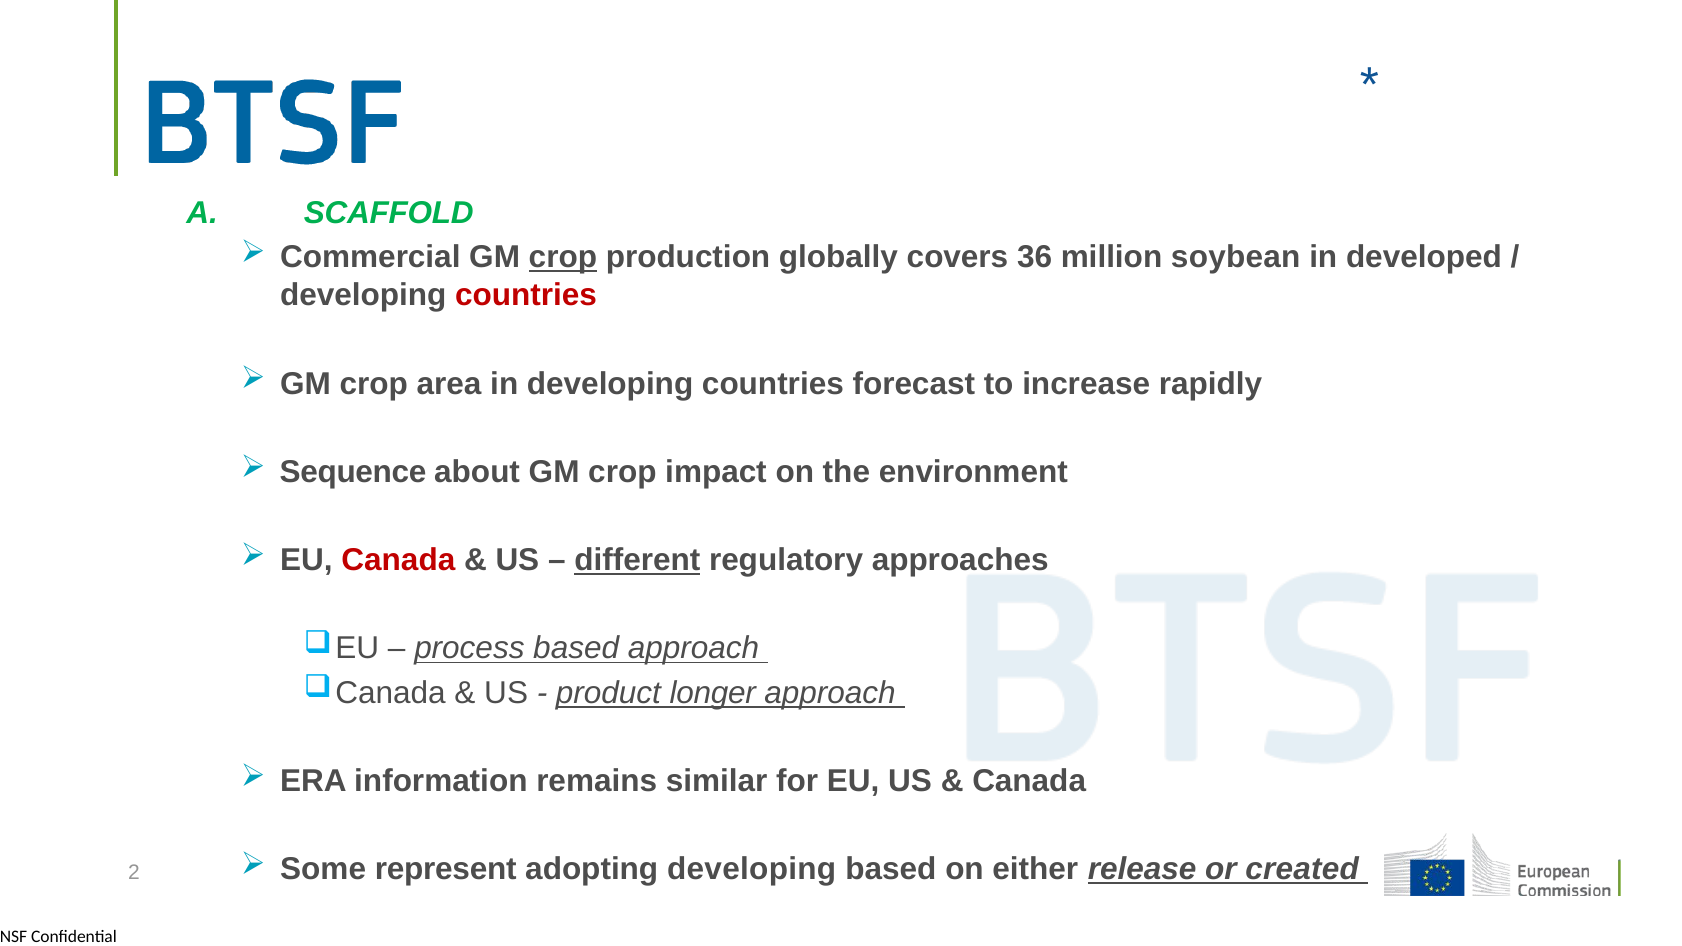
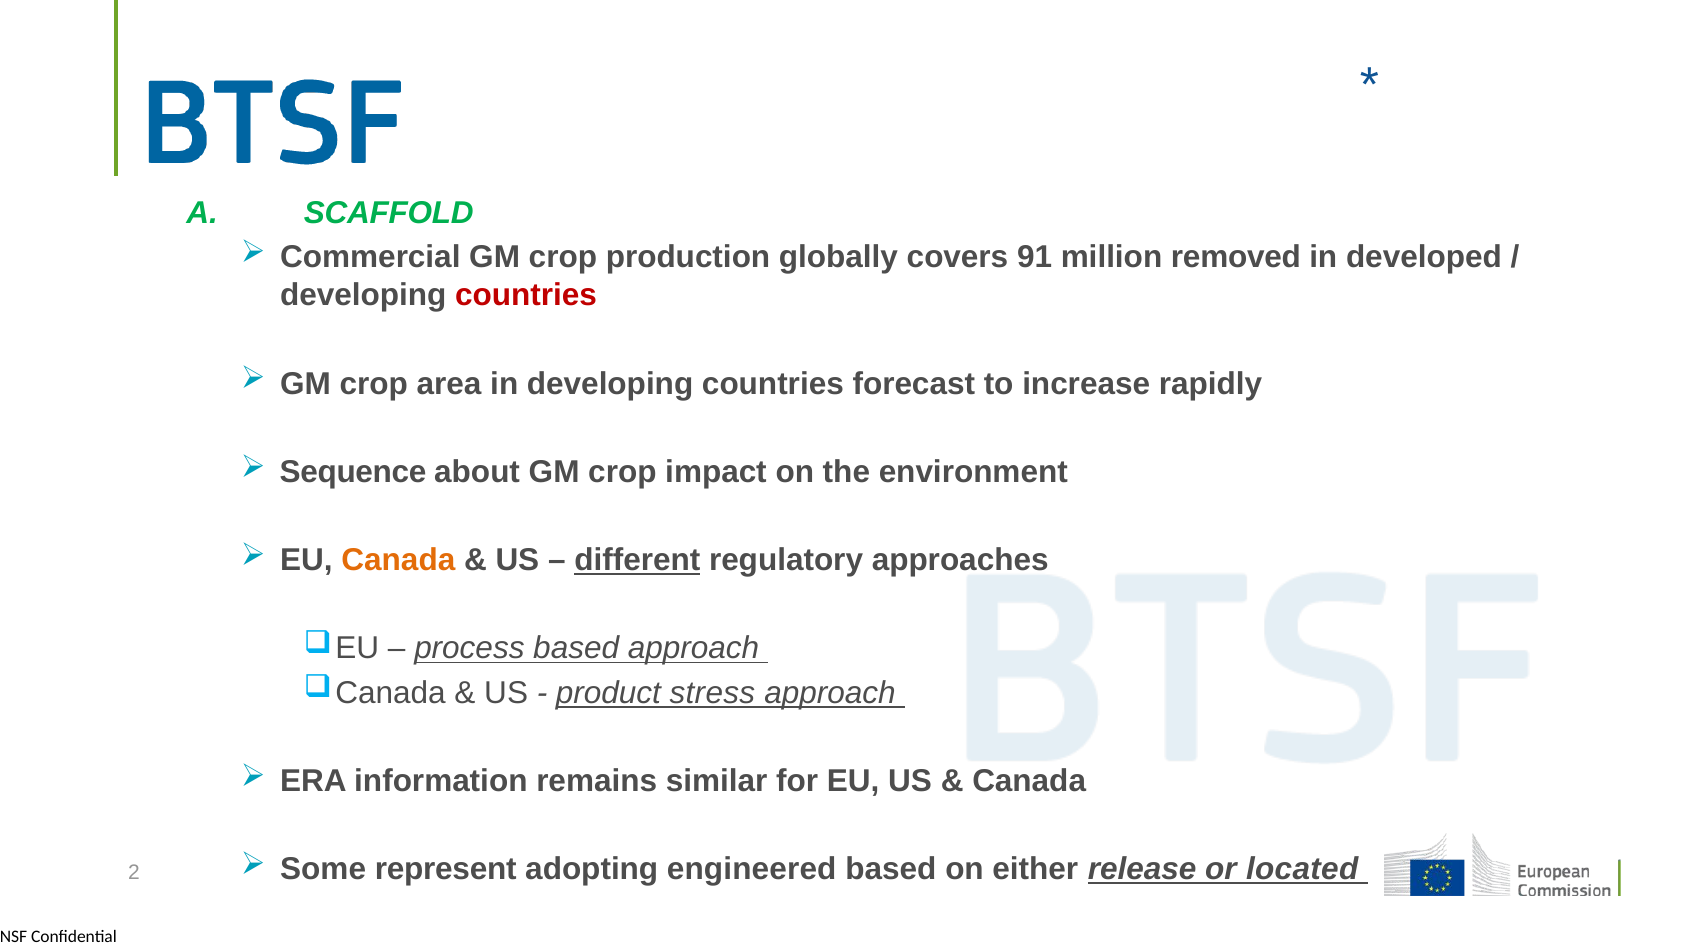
crop at (563, 258) underline: present -> none
36: 36 -> 91
soybean: soybean -> removed
Canada at (398, 560) colour: red -> orange
longer: longer -> stress
adopting developing: developing -> engineered
created: created -> located
